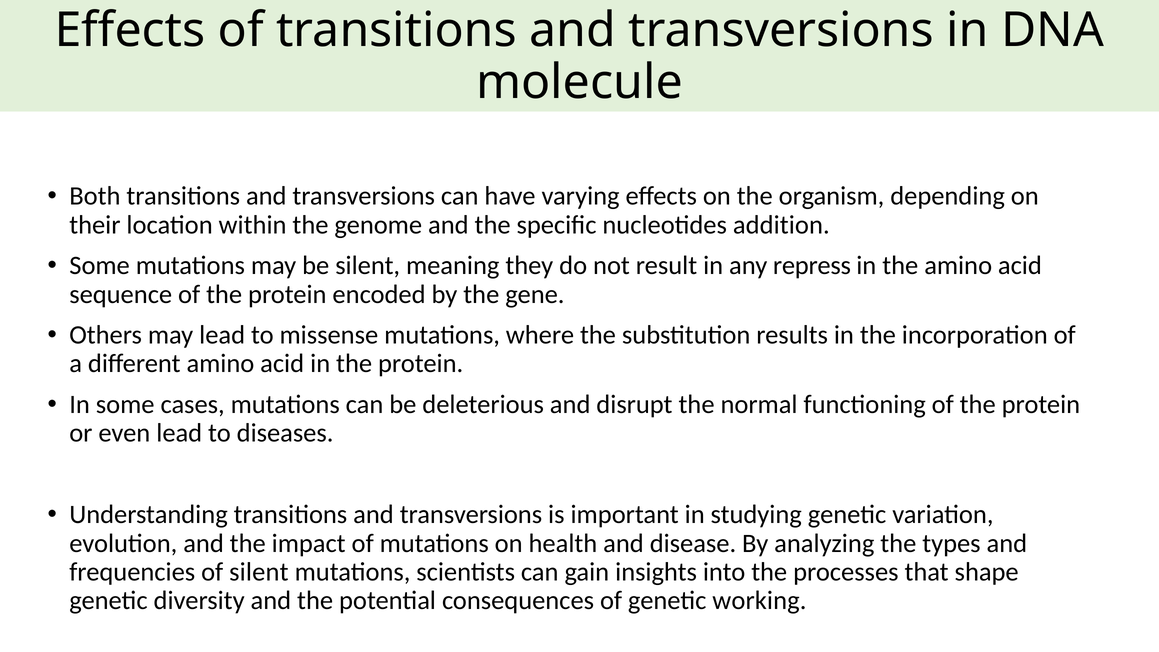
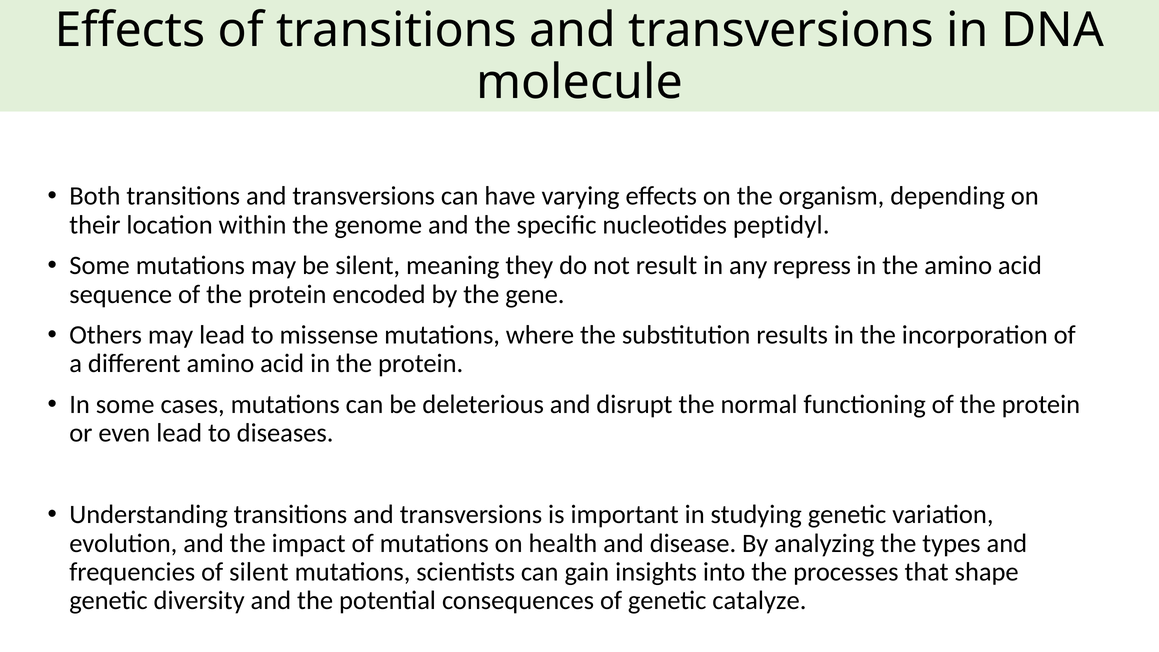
addition: addition -> peptidyl
working: working -> catalyze
